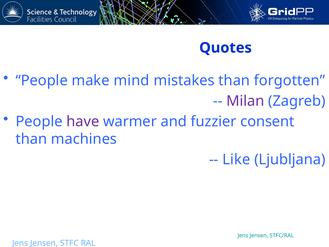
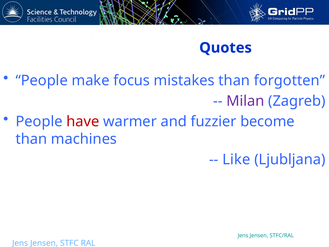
mind: mind -> focus
have colour: purple -> red
consent: consent -> become
